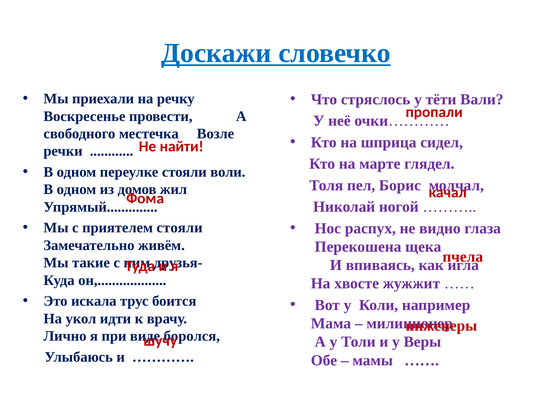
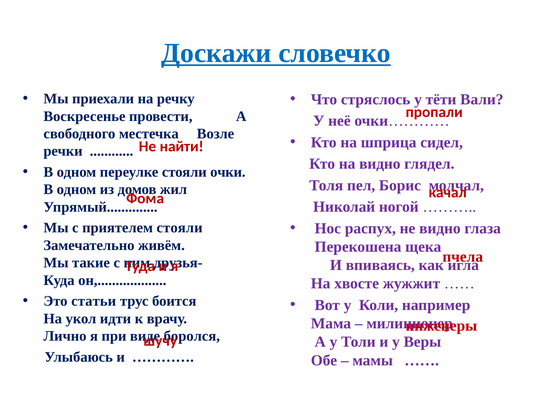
на марте: марте -> видно
воли: воли -> очки
искала: искала -> статьи
